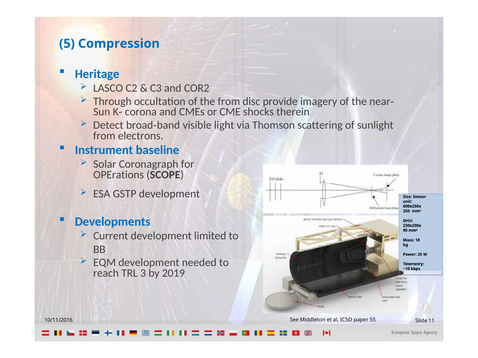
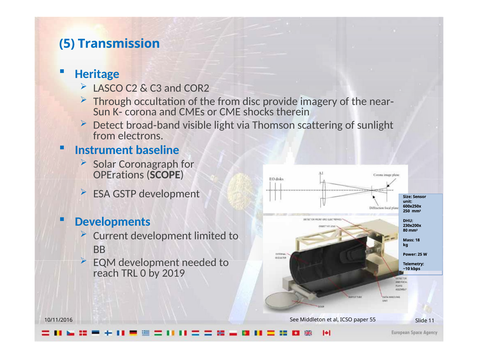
Compression: Compression -> Transmission
3: 3 -> 0
